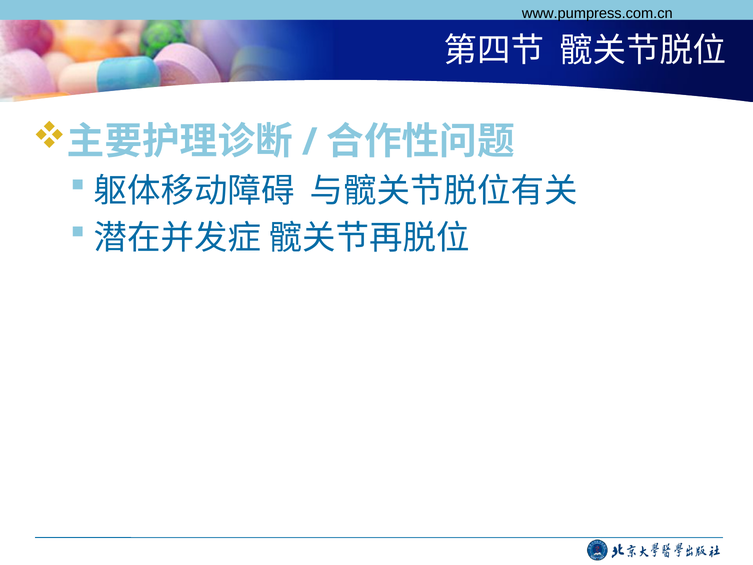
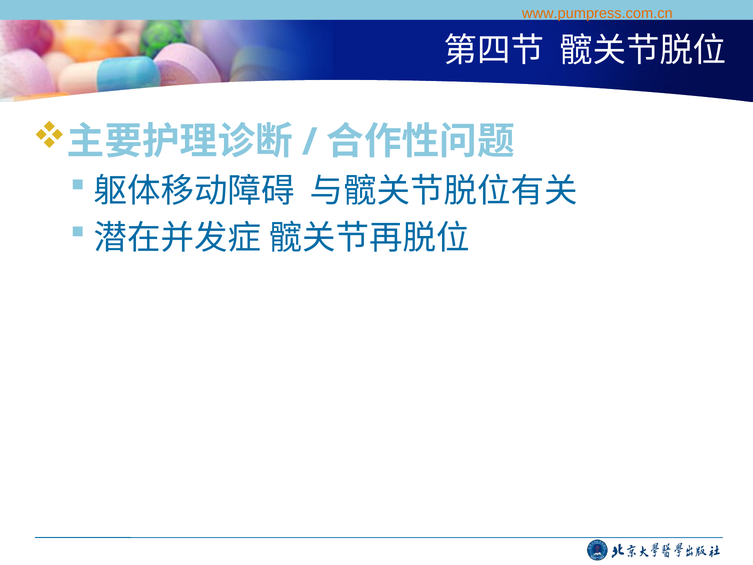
www.pumpress.com.cn colour: black -> orange
